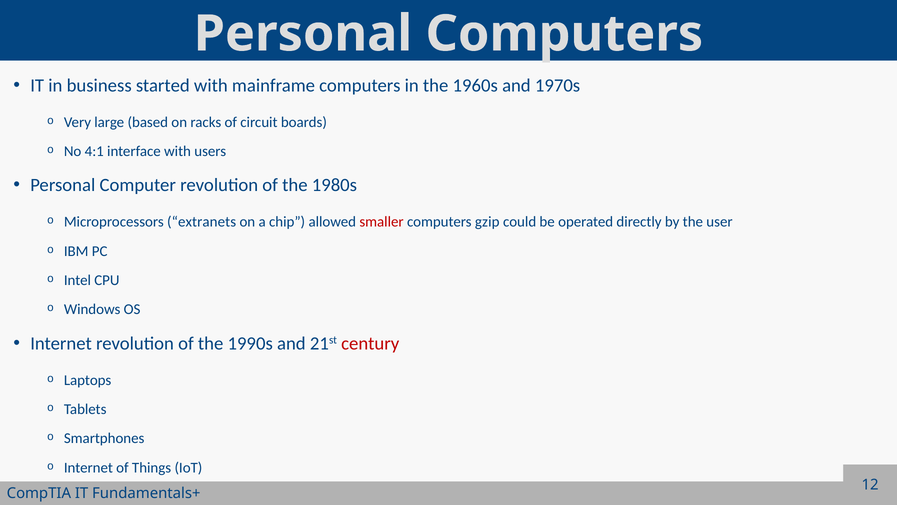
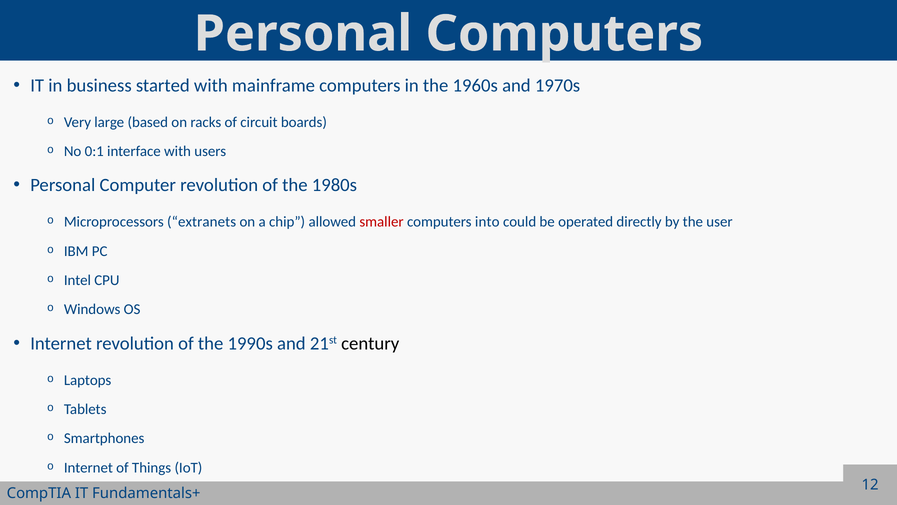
4:1: 4:1 -> 0:1
gzip: gzip -> into
century colour: red -> black
